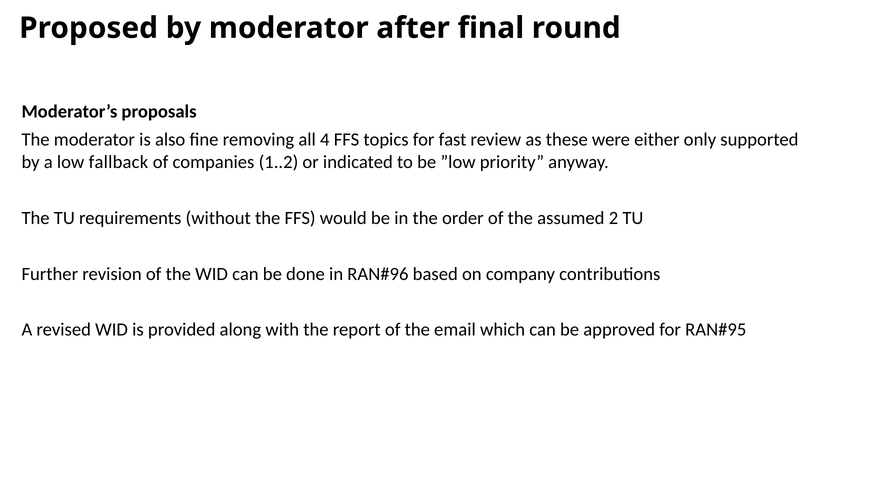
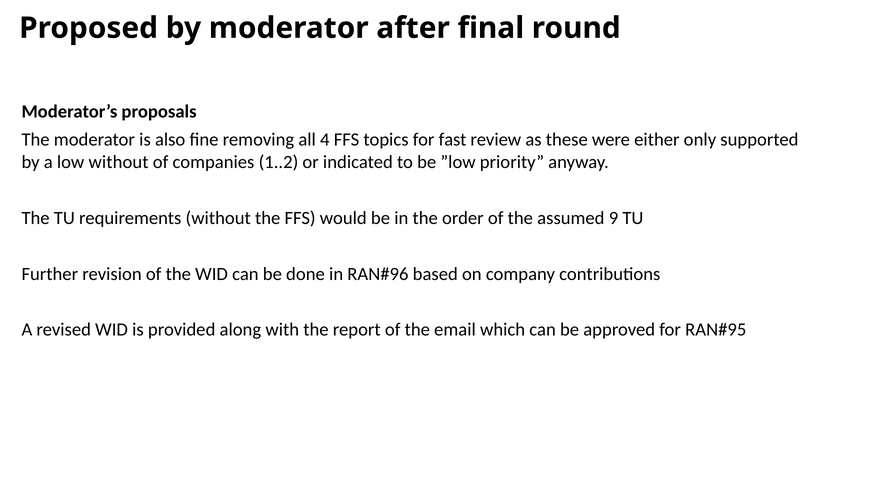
low fallback: fallback -> without
2: 2 -> 9
